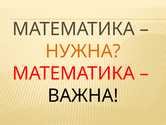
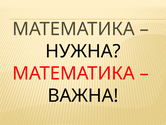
НУЖНА colour: orange -> black
